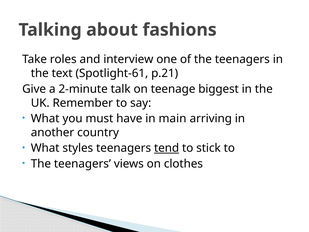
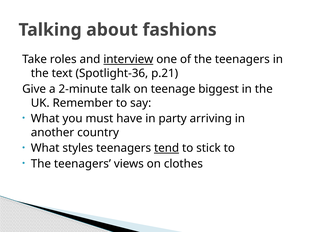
interview underline: none -> present
Spotlight-61: Spotlight-61 -> Spotlight-36
main: main -> party
